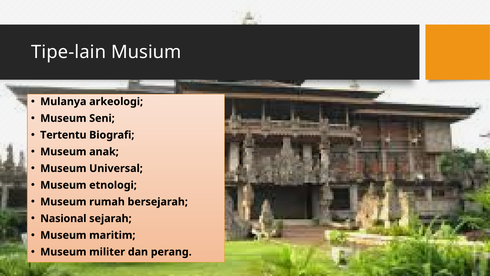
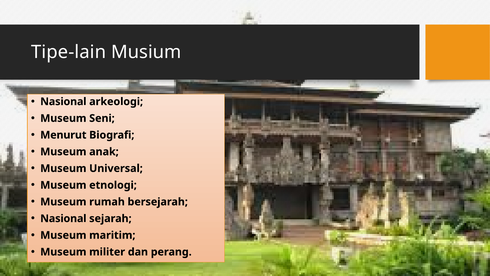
Mulanya at (63, 101): Mulanya -> Nasional
Tertentu: Tertentu -> Menurut
